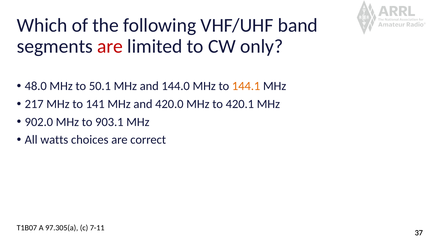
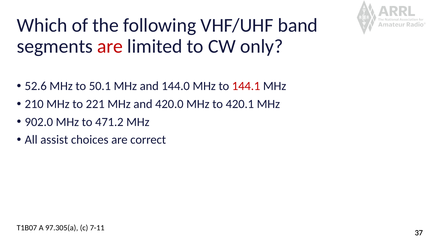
48.0: 48.0 -> 52.6
144.1 colour: orange -> red
217: 217 -> 210
141: 141 -> 221
903.1: 903.1 -> 471.2
watts: watts -> assist
